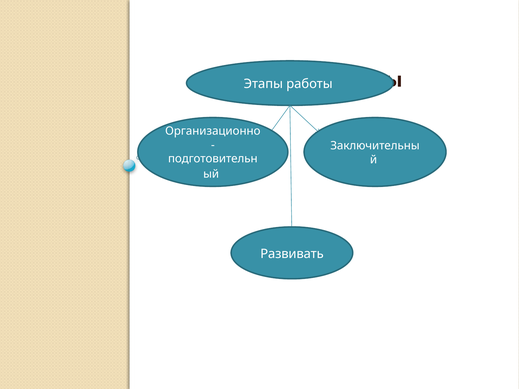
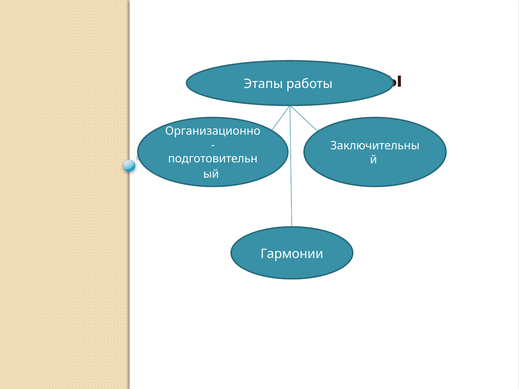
Развивать: Развивать -> Гармонии
